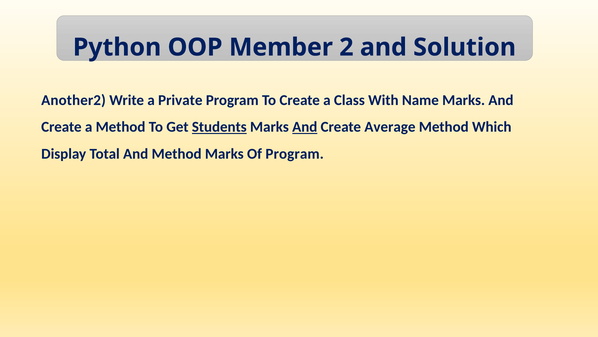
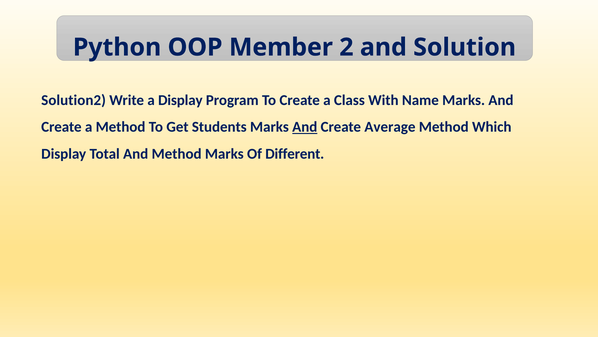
Another2: Another2 -> Solution2
a Private: Private -> Display
Students underline: present -> none
Of Program: Program -> Different
